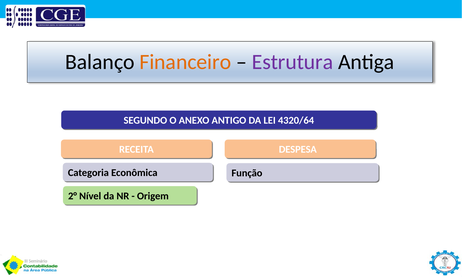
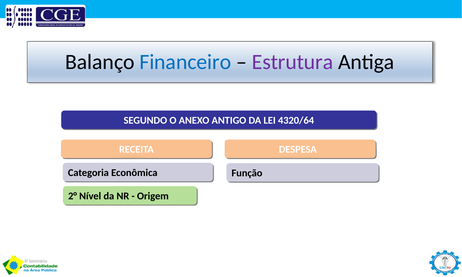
Financeiro colour: orange -> blue
